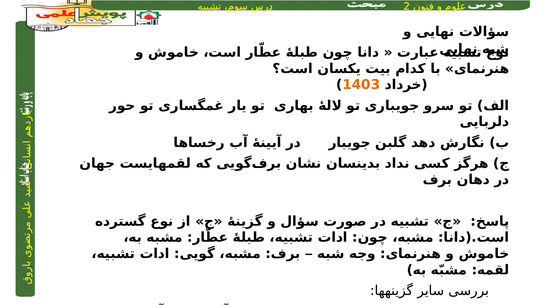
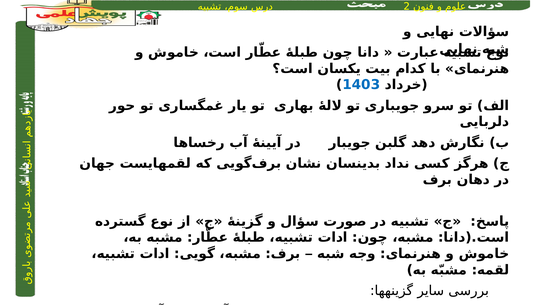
1403 colour: orange -> blue
